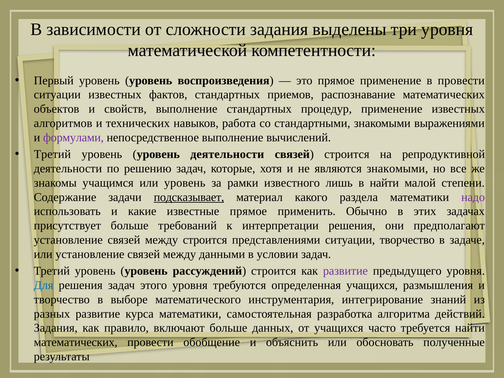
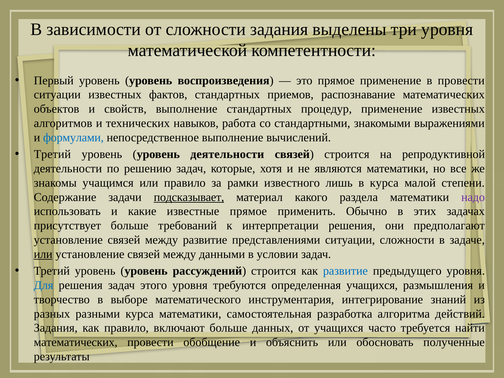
формулами colour: purple -> blue
являются знакомыми: знакомыми -> математики
или уровень: уровень -> правило
в найти: найти -> курса
между строится: строится -> развитие
ситуации творчество: творчество -> сложности
или at (43, 254) underline: none -> present
развитие at (345, 271) colour: purple -> blue
разных развитие: развитие -> разными
